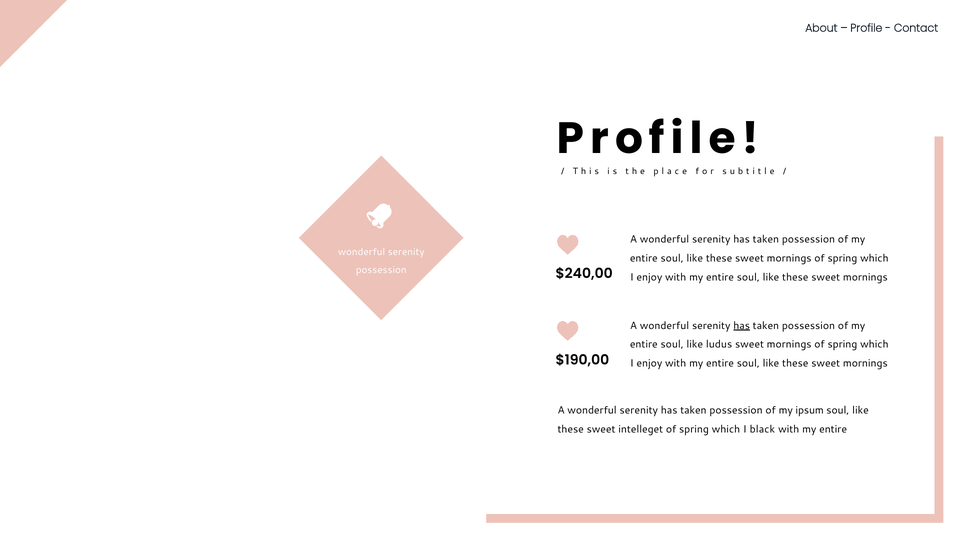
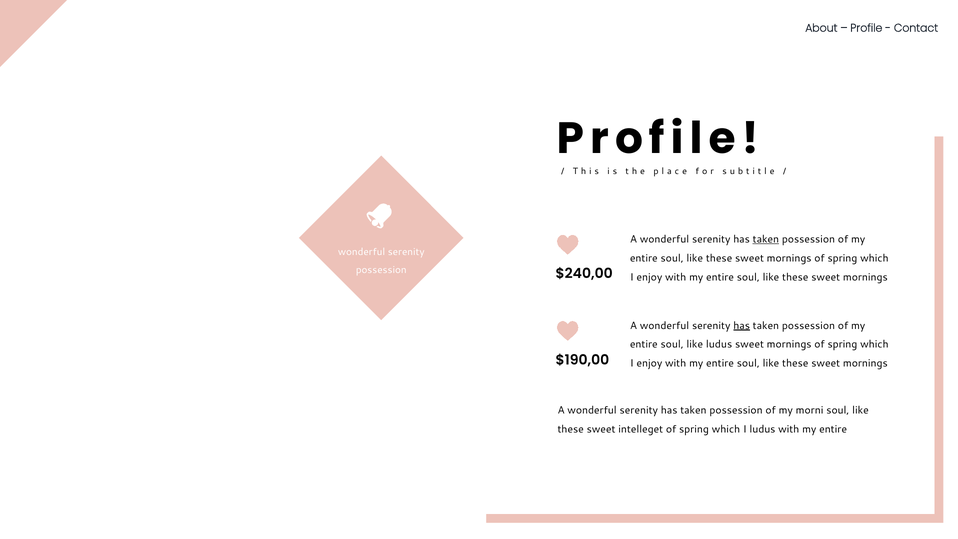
taken at (766, 239) underline: none -> present
ipsum: ipsum -> morni
I black: black -> ludus
